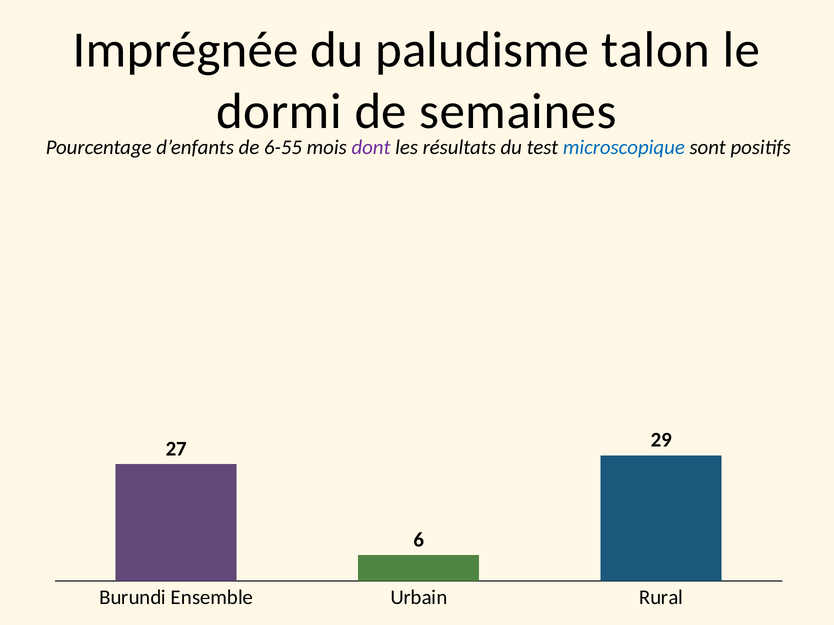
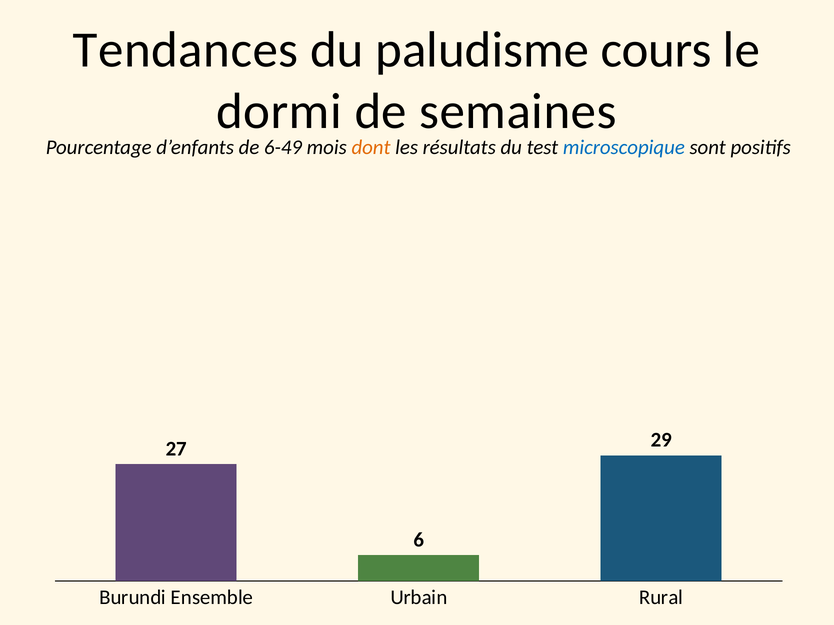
Imprégnée: Imprégnée -> Tendances
talon: talon -> cours
6-55: 6-55 -> 6-49
dont colour: purple -> orange
